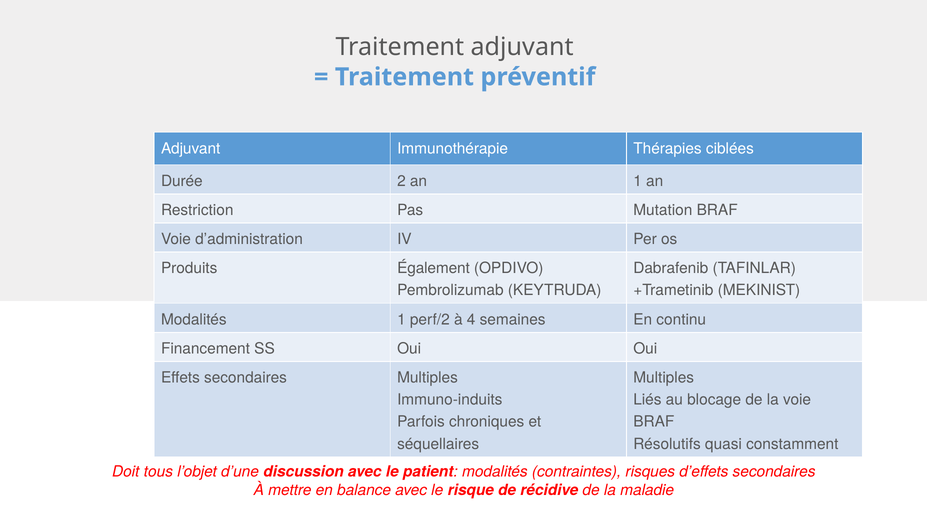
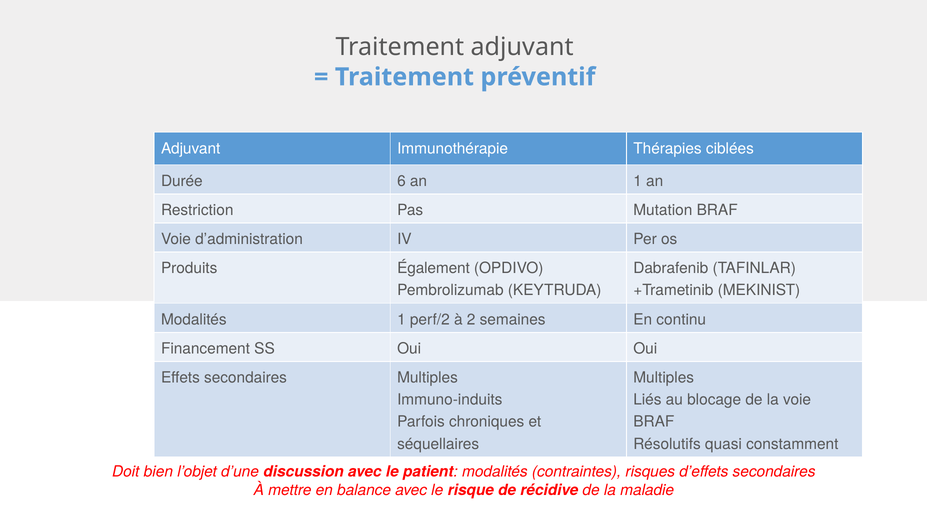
2: 2 -> 6
4: 4 -> 2
tous: tous -> bien
